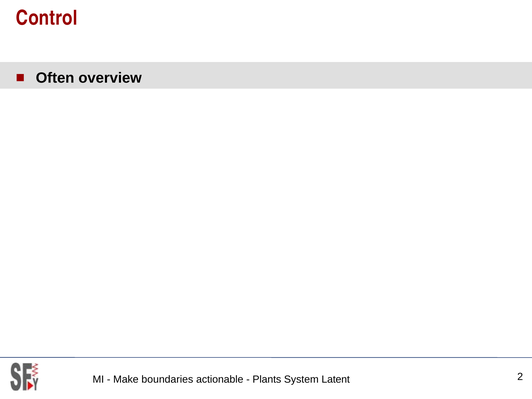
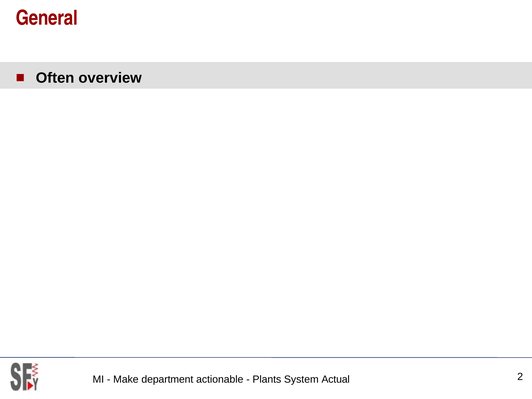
Control: Control -> General
boundaries: boundaries -> department
Latent: Latent -> Actual
